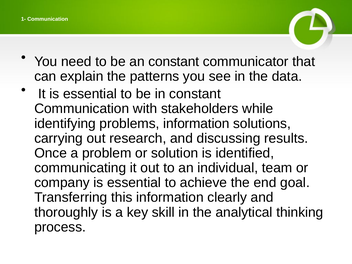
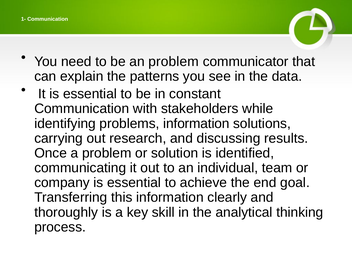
an constant: constant -> problem
